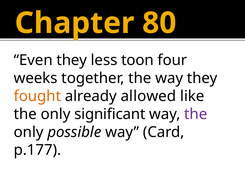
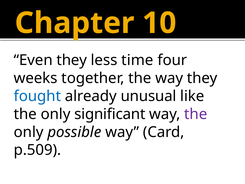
80: 80 -> 10
toon: toon -> time
fought colour: orange -> blue
allowed: allowed -> unusual
p.177: p.177 -> p.509
